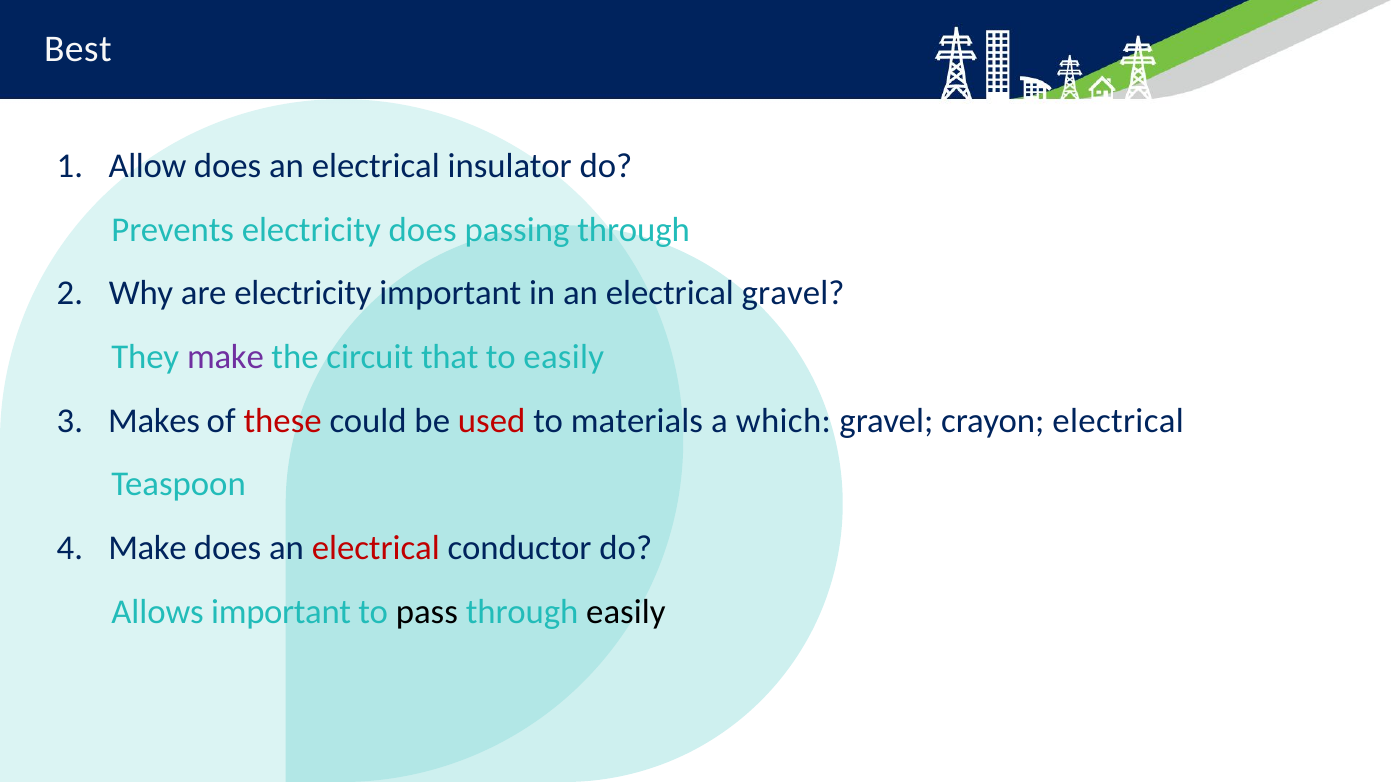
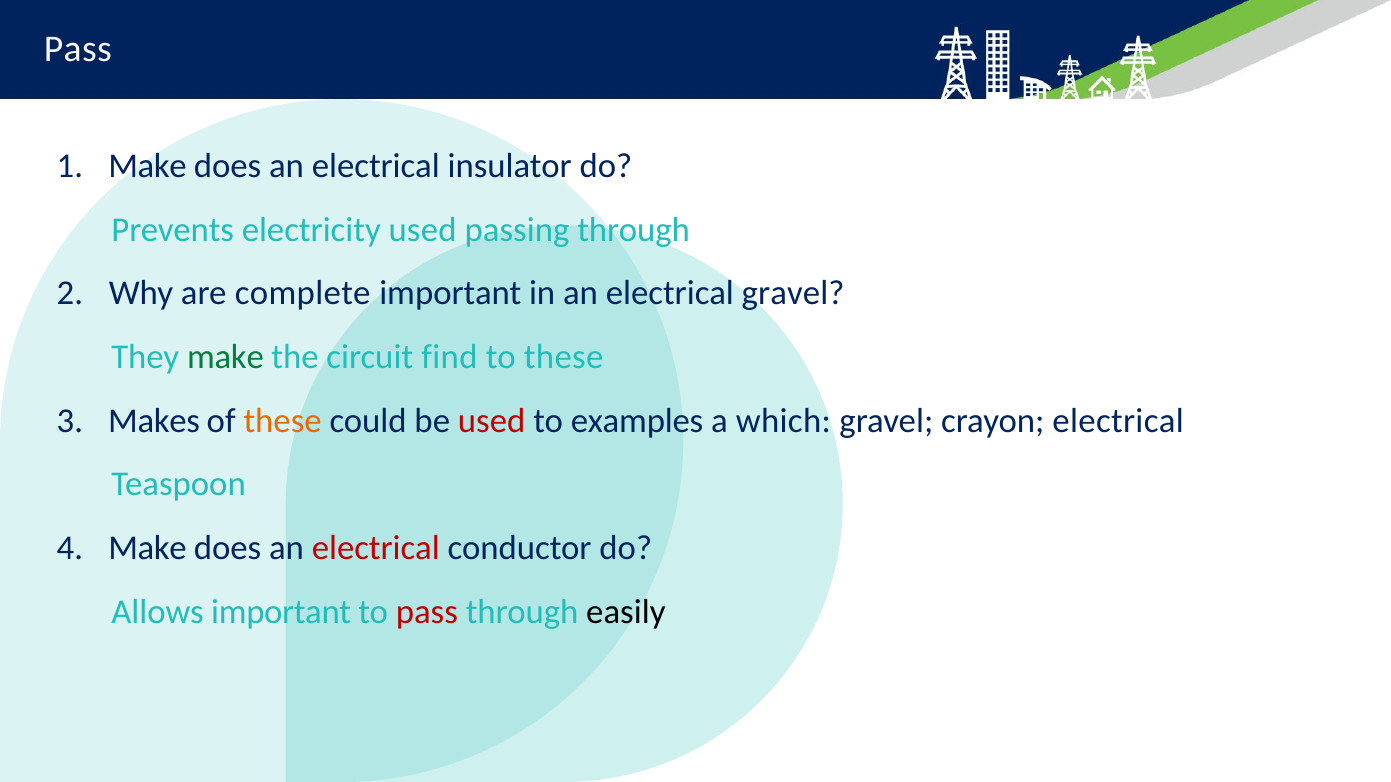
Best at (78, 49): Best -> Pass
Allow at (148, 166): Allow -> Make
electricity does: does -> used
are electricity: electricity -> complete
make at (225, 357) colour: purple -> green
that: that -> find
to easily: easily -> these
these at (283, 421) colour: red -> orange
materials: materials -> examples
pass at (427, 612) colour: black -> red
